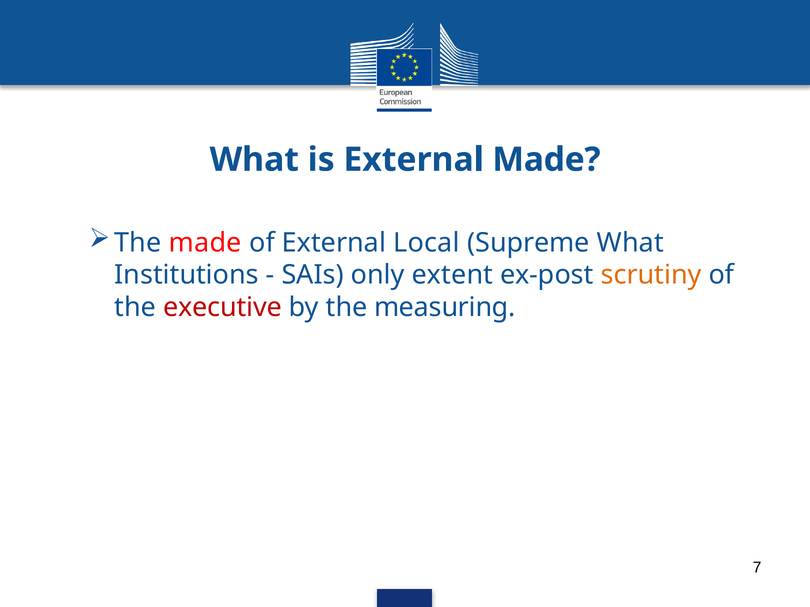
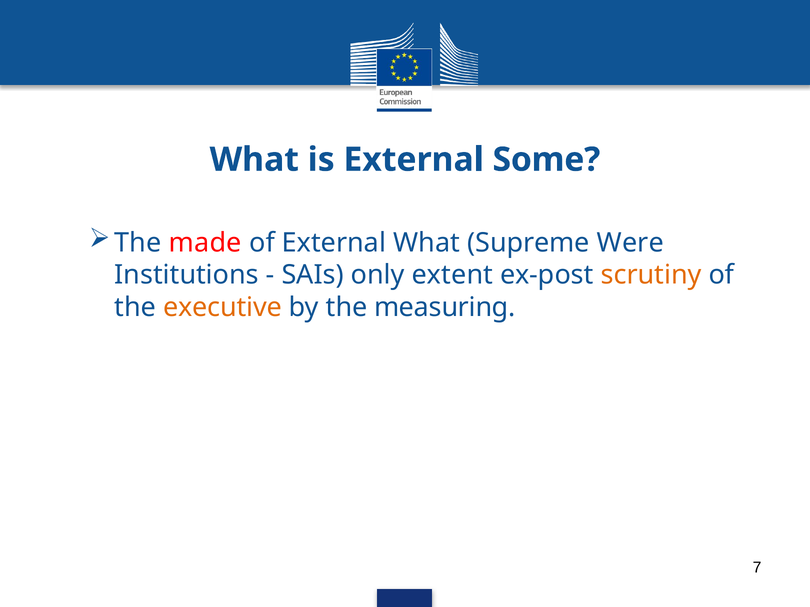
External Made: Made -> Some
External Local: Local -> What
Supreme What: What -> Were
executive colour: red -> orange
